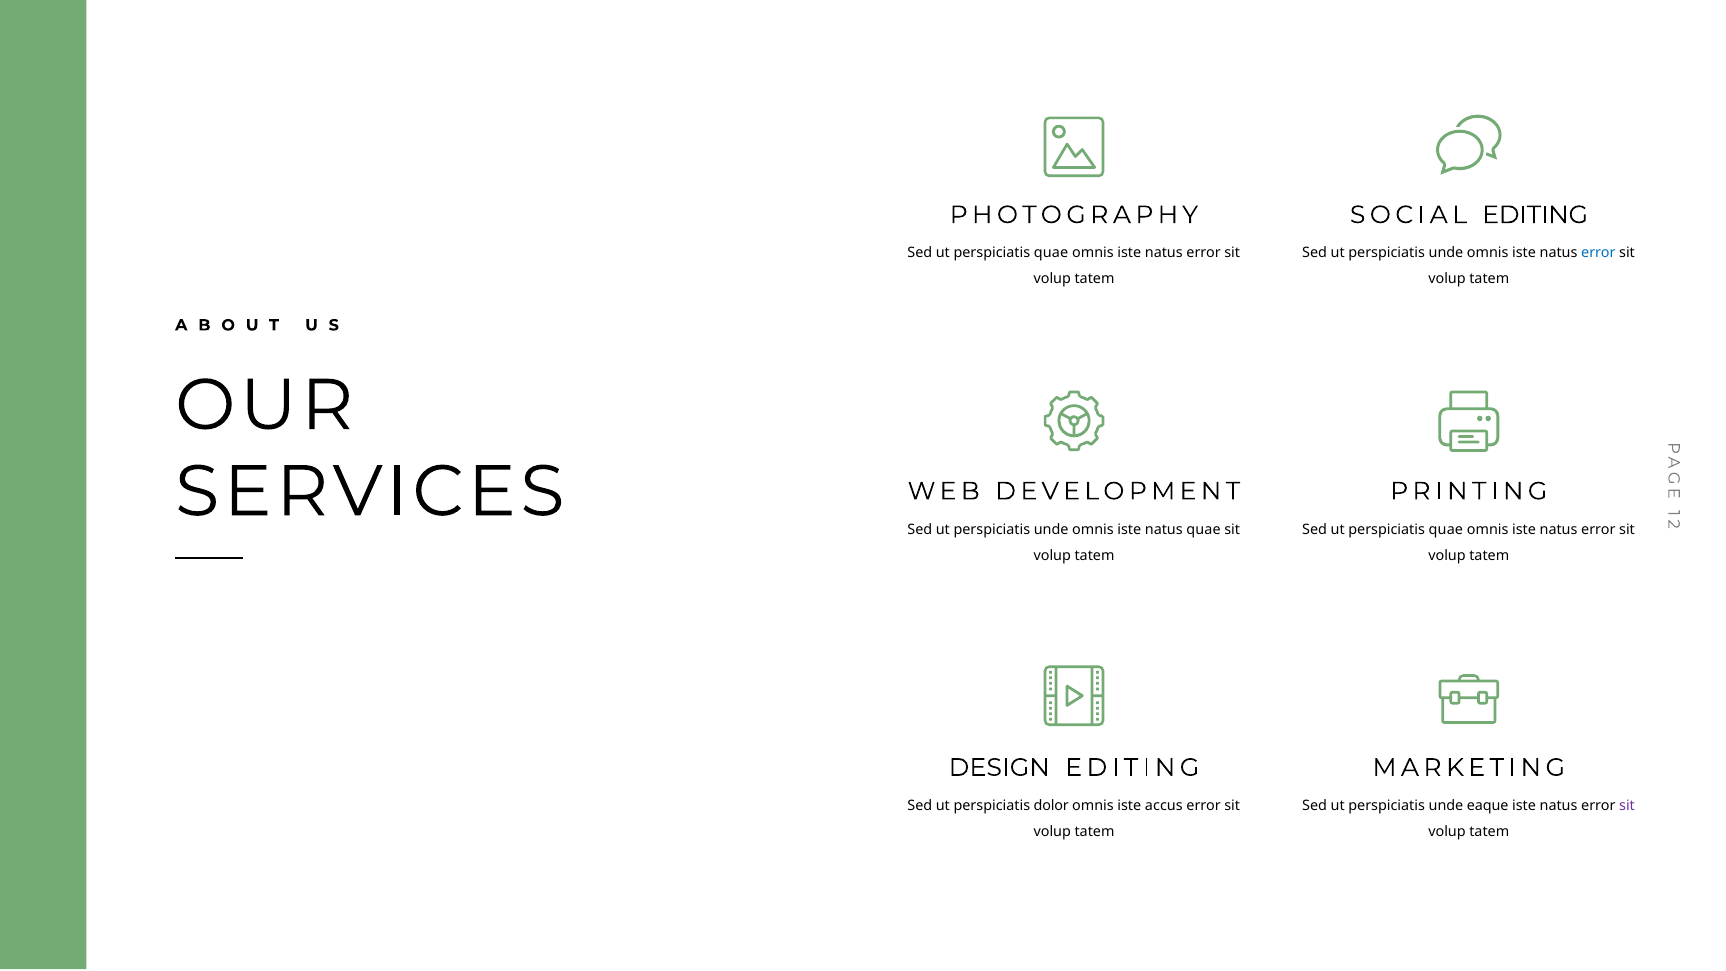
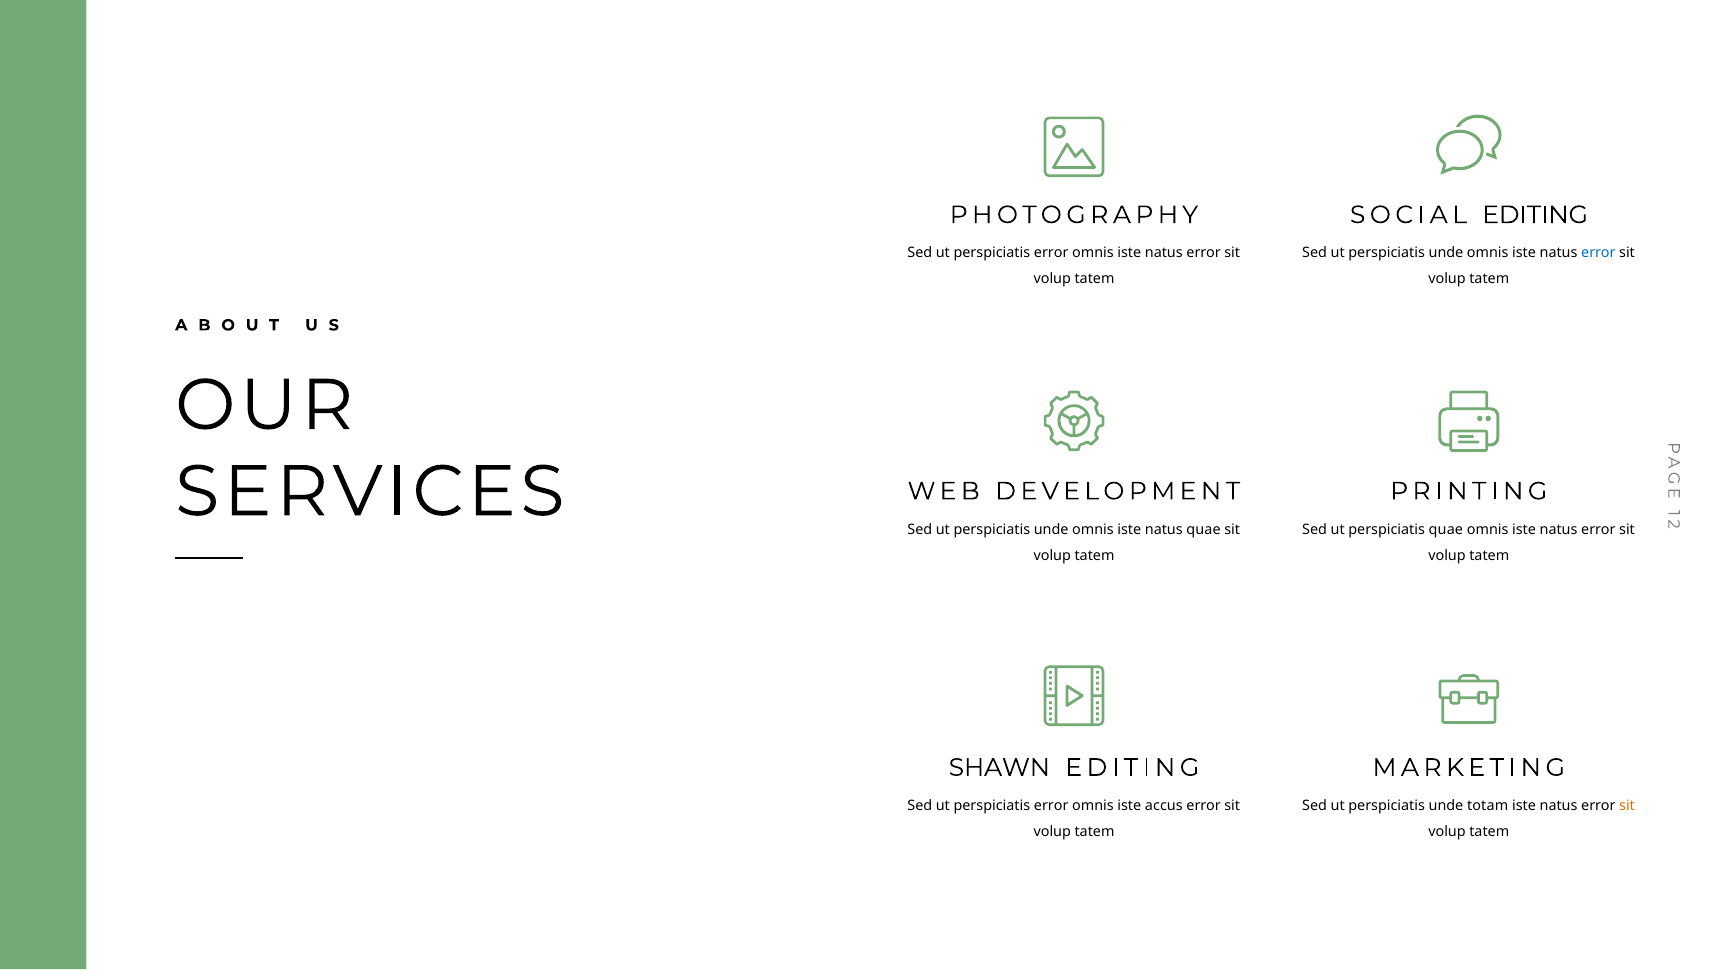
quae at (1051, 253): quae -> error
DESIGN: DESIGN -> SHAWN
dolor at (1051, 806): dolor -> error
eaque: eaque -> totam
sit at (1627, 806) colour: purple -> orange
